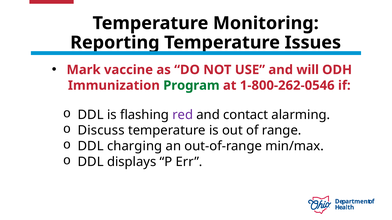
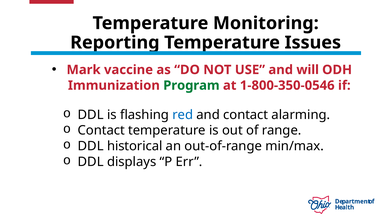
1-800-262-0546: 1-800-262-0546 -> 1-800-350-0546
red colour: purple -> blue
Discuss at (101, 131): Discuss -> Contact
charging: charging -> historical
